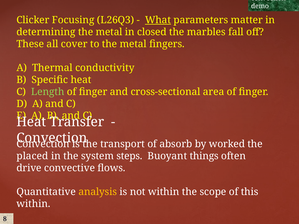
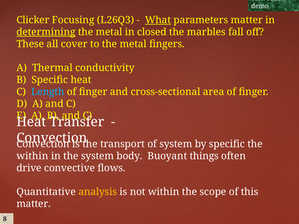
determining underline: none -> present
Length colour: light green -> light blue
of absorb: absorb -> system
by worked: worked -> specific
placed at (32, 156): placed -> within
steps: steps -> body
within at (33, 204): within -> matter
